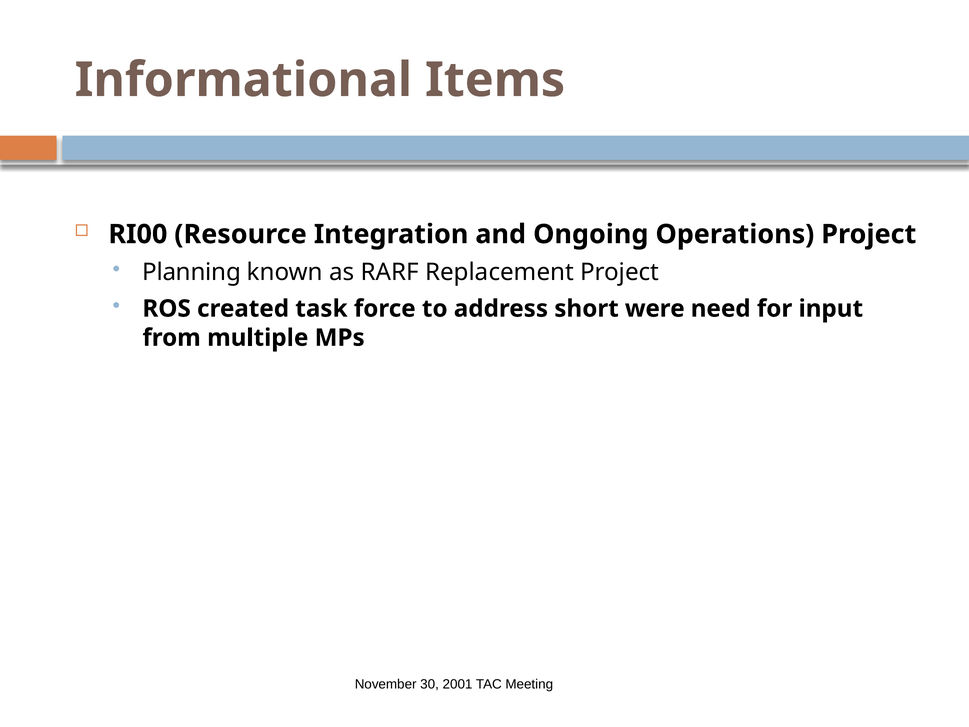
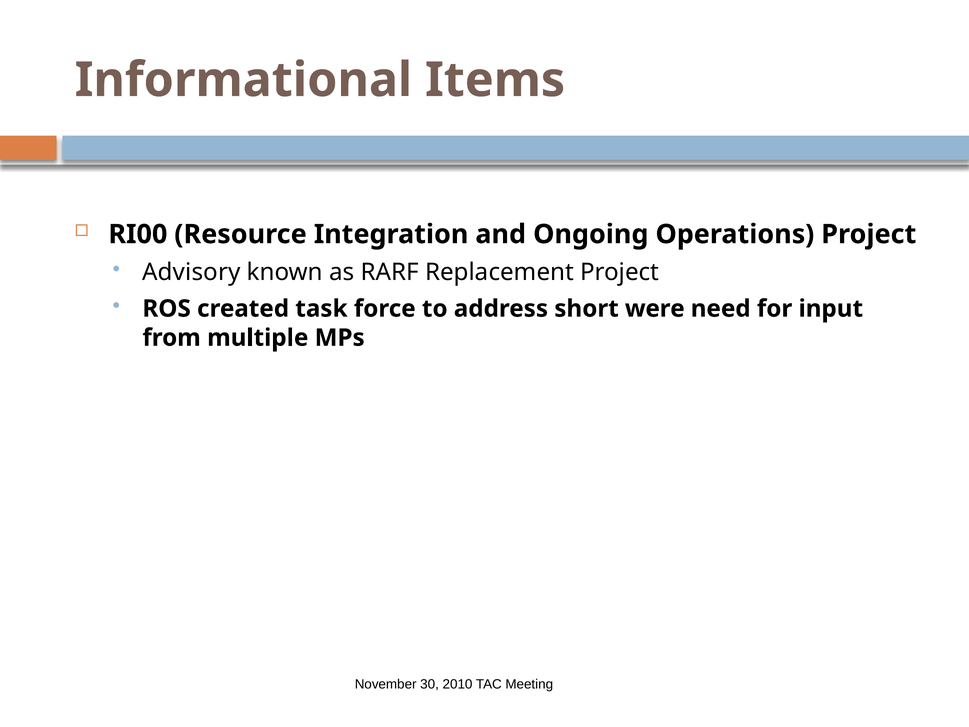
Planning: Planning -> Advisory
2001: 2001 -> 2010
